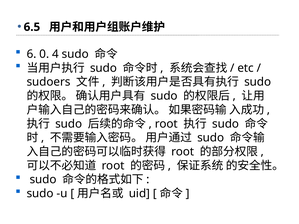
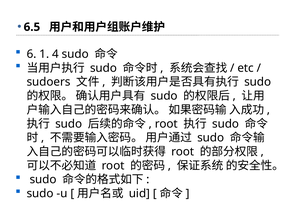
0: 0 -> 1
